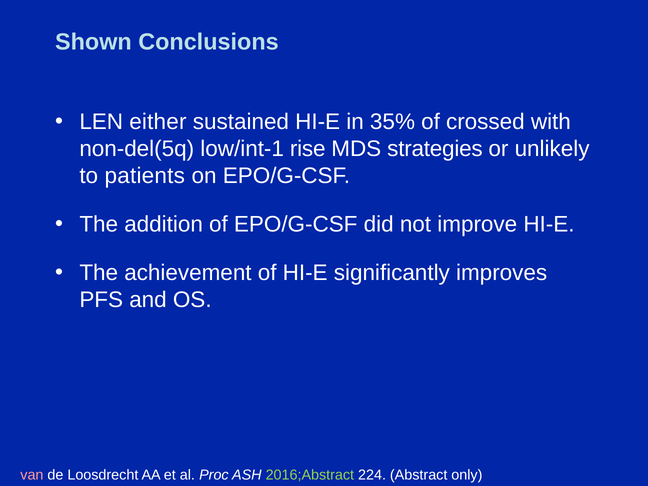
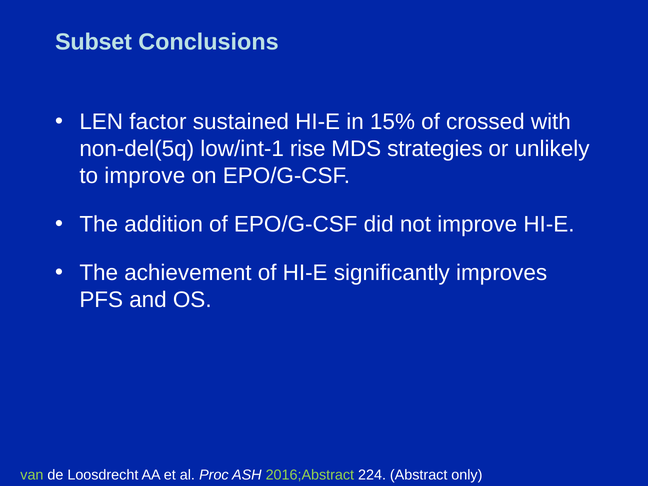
Shown: Shown -> Subset
either: either -> factor
35%: 35% -> 15%
to patients: patients -> improve
van colour: pink -> light green
